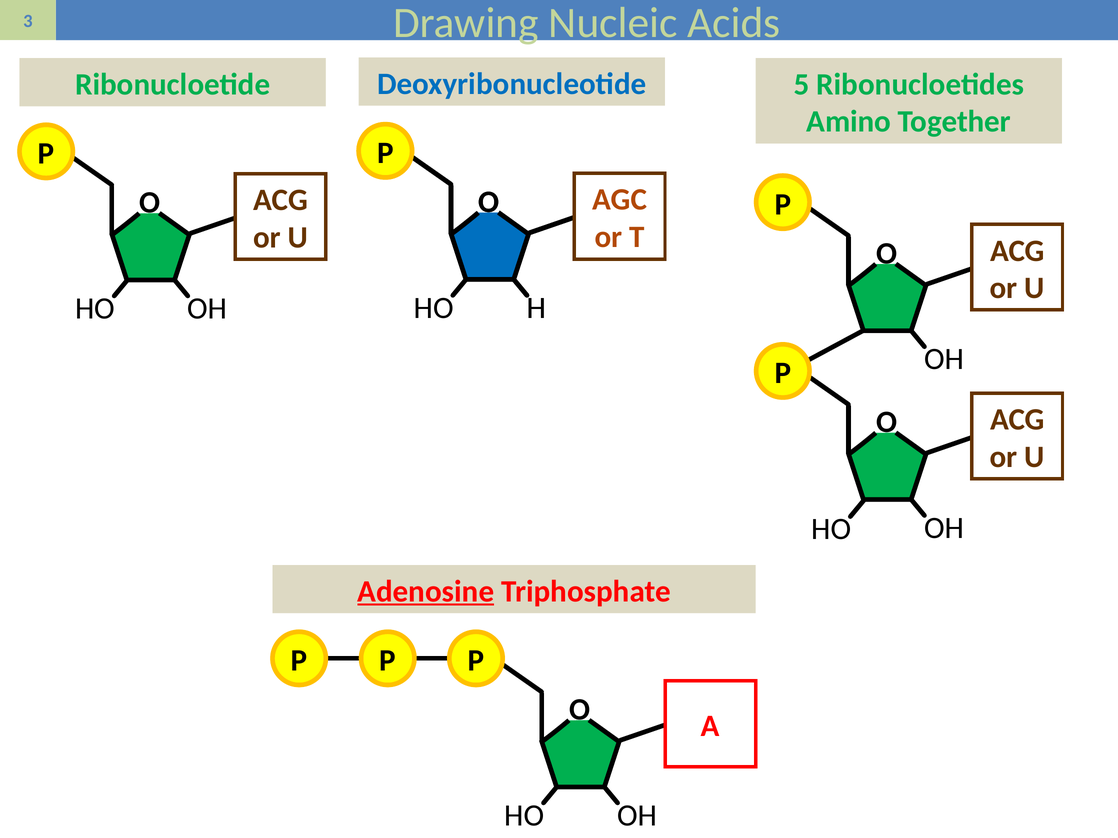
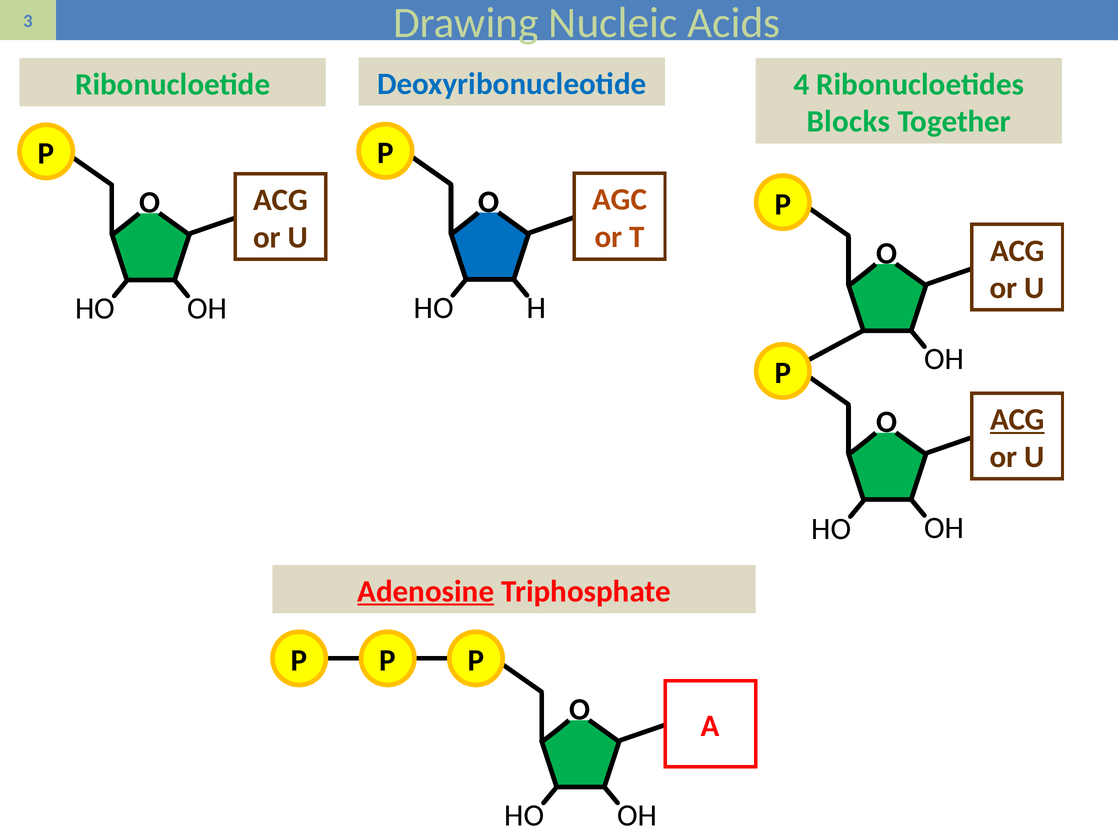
5: 5 -> 4
Amino: Amino -> Blocks
ACG at (1017, 420) underline: none -> present
